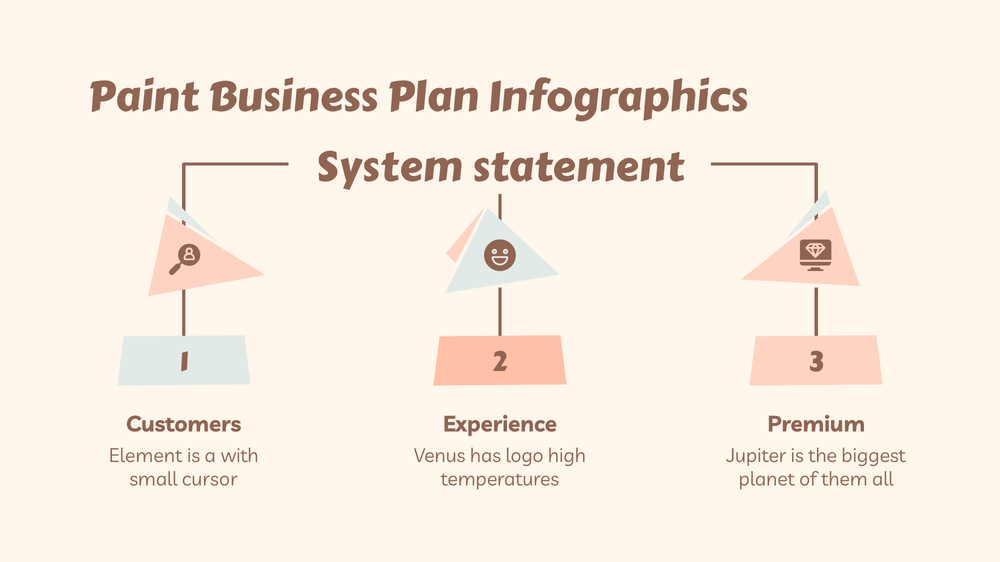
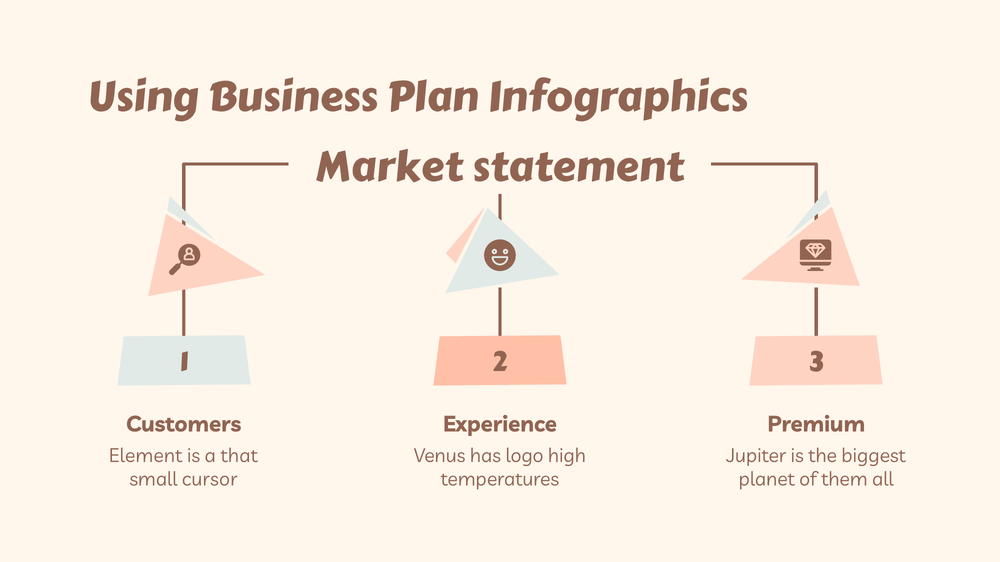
Paint: Paint -> Using
System: System -> Market
with: with -> that
